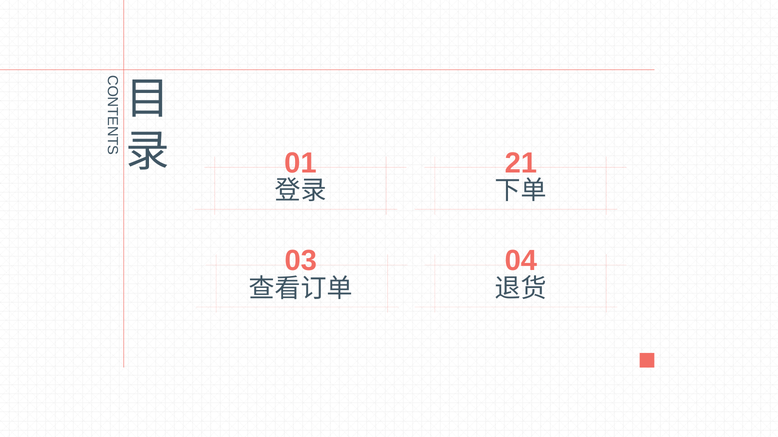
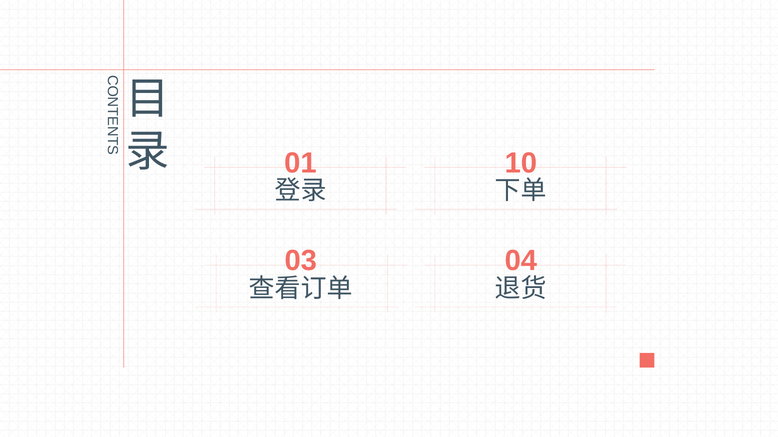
21: 21 -> 10
